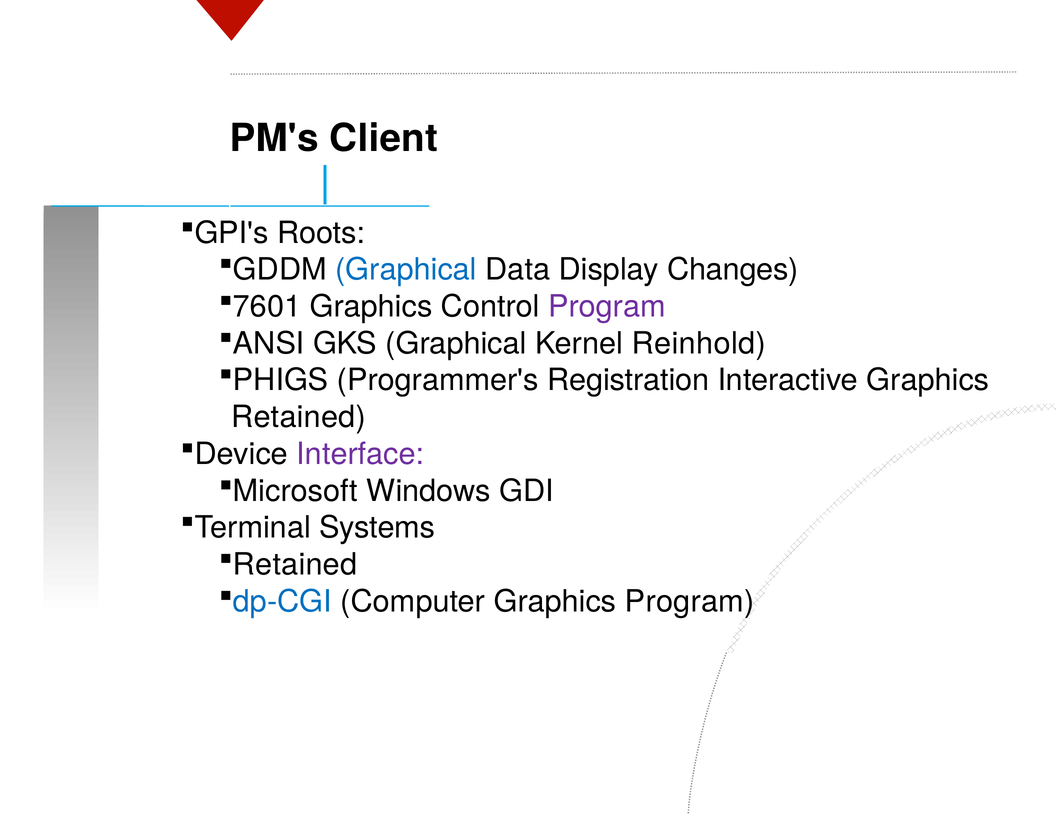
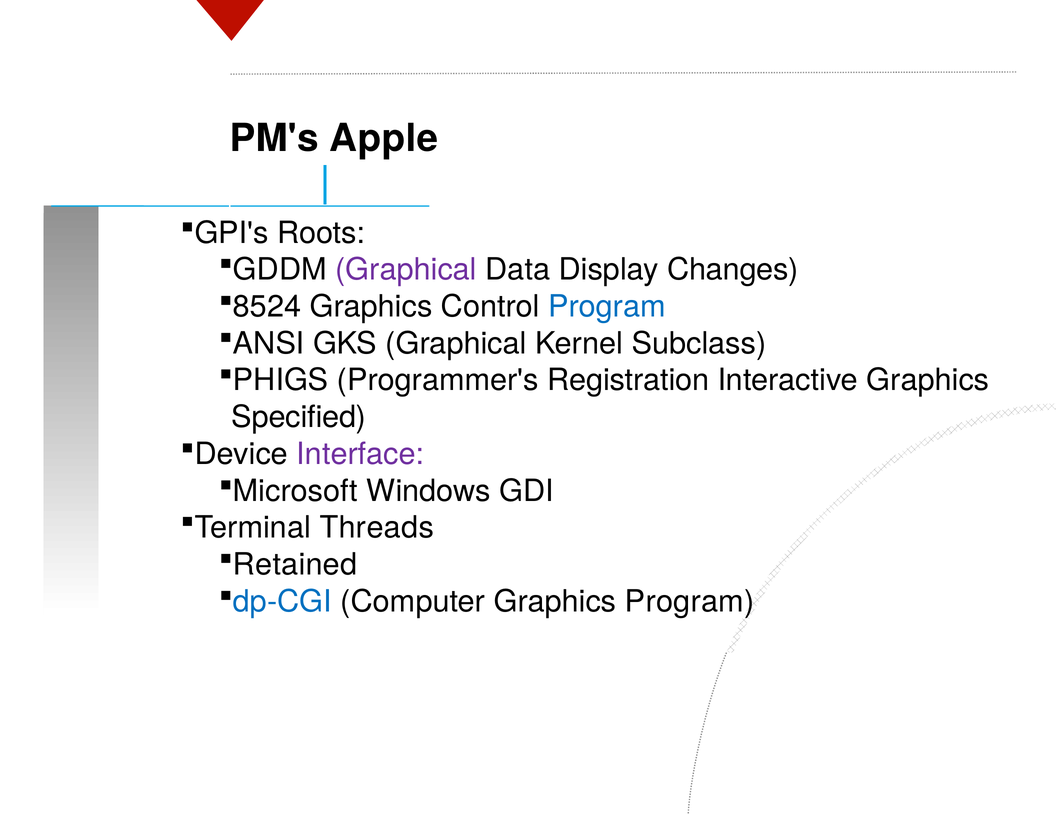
Client: Client -> Apple
Graphical at (406, 270) colour: blue -> purple
7601: 7601 -> 8524
Program at (607, 307) colour: purple -> blue
Reinhold: Reinhold -> Subclass
Retained at (299, 417): Retained -> Specified
Systems: Systems -> Threads
